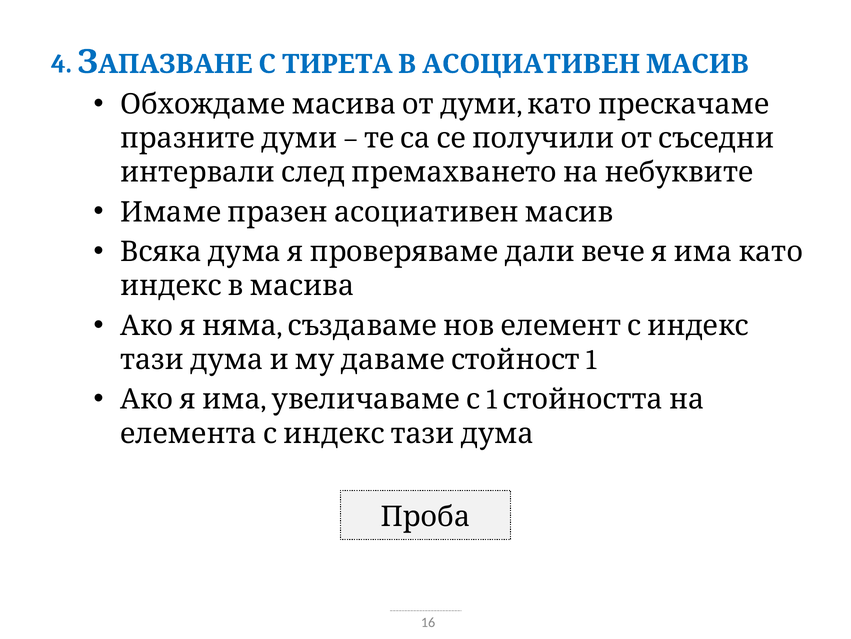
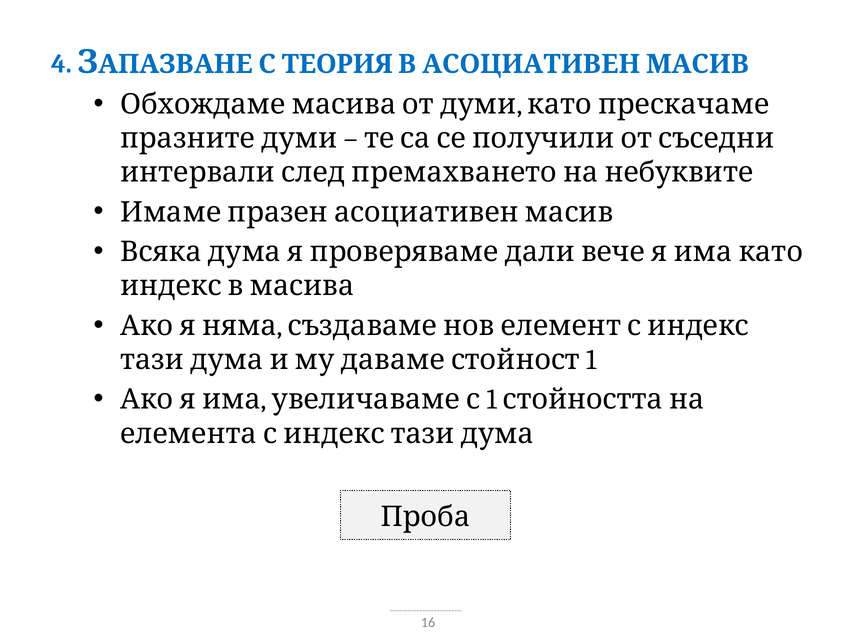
ТИРЕТА: ТИРЕТА -> ТЕОРИЯ
